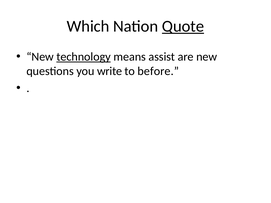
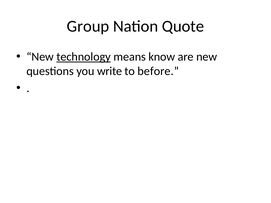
Which: Which -> Group
Quote underline: present -> none
assist: assist -> know
